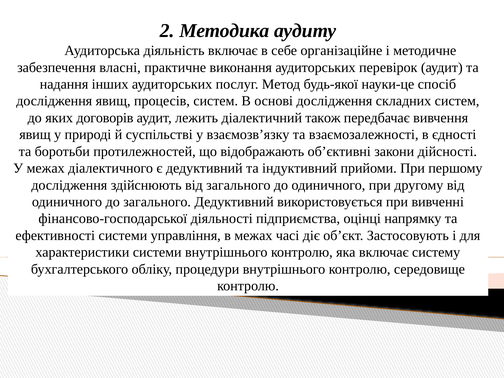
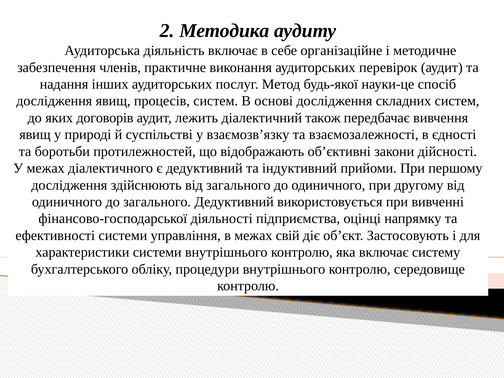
власні: власні -> членів
часі: часі -> свій
